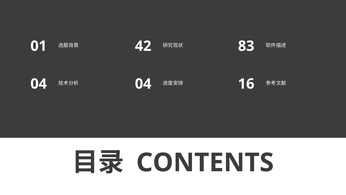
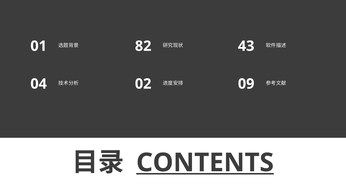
42: 42 -> 82
83: 83 -> 43
04 at (143, 84): 04 -> 02
16: 16 -> 09
CONTENTS underline: none -> present
